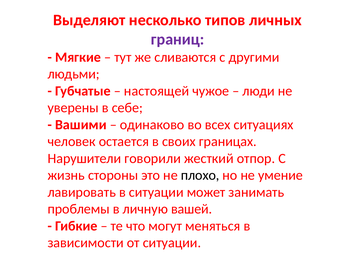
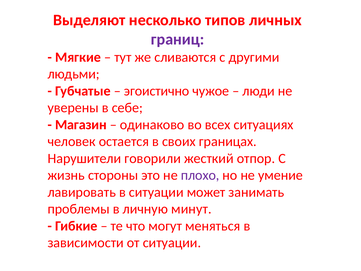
настоящей: настоящей -> эгоистично
Вашими: Вашими -> Магазин
плохо colour: black -> purple
вашей: вашей -> минут
